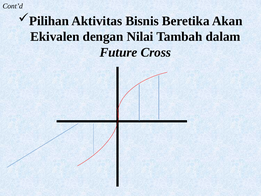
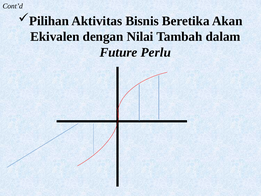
Cross: Cross -> Perlu
